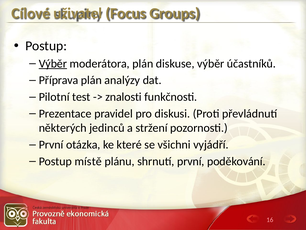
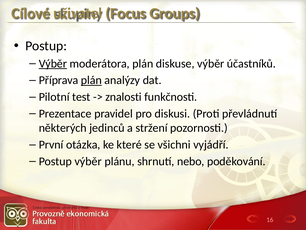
plán at (91, 80) underline: none -> present
Postup místě: místě -> výběr
shrnutí první: první -> nebo
